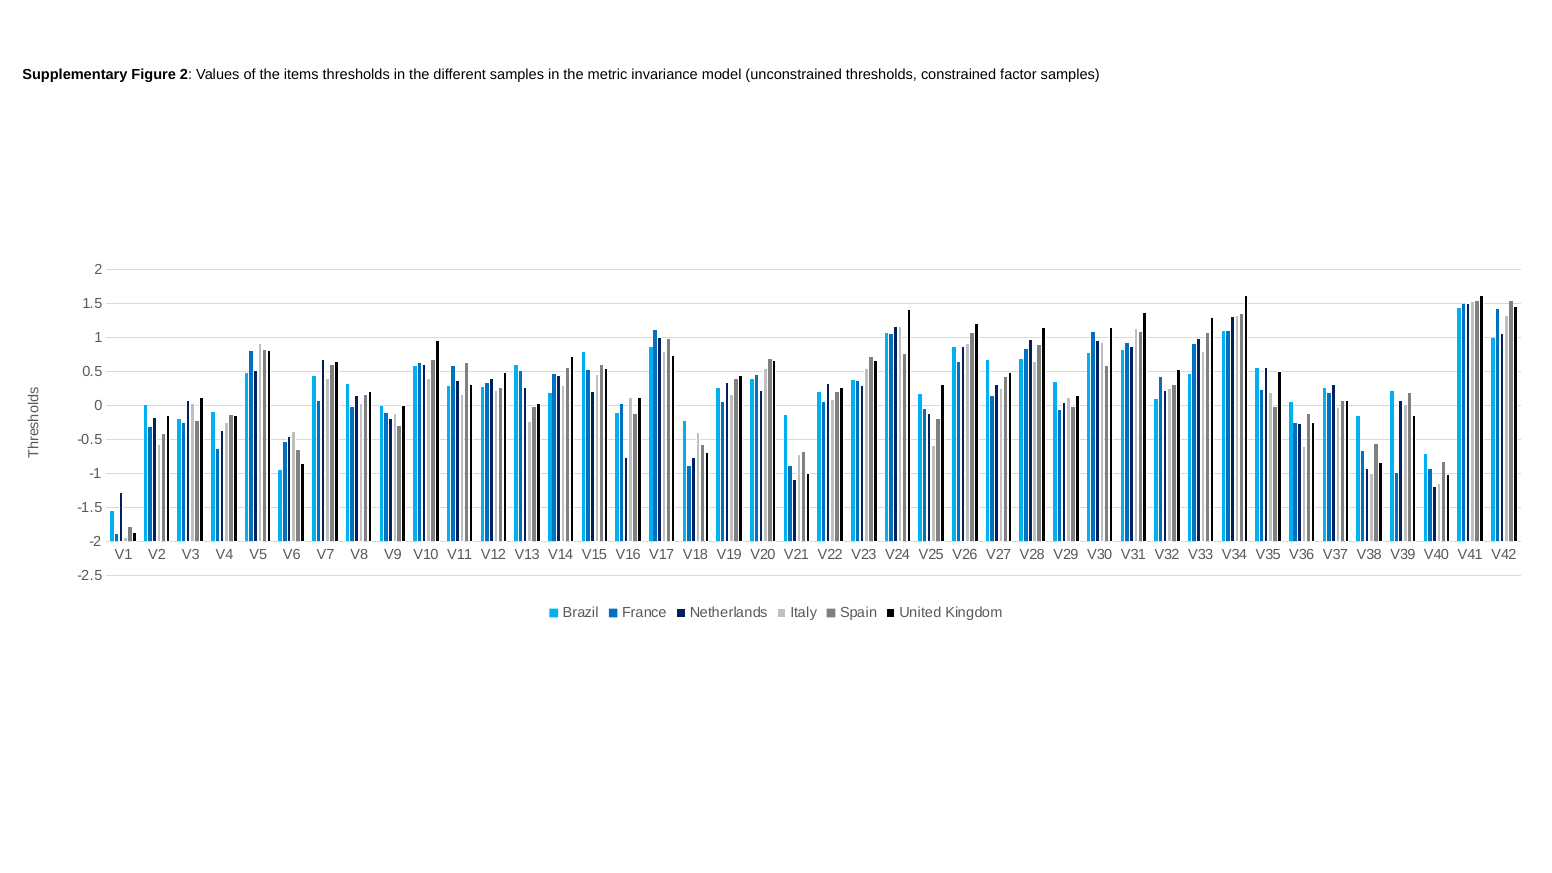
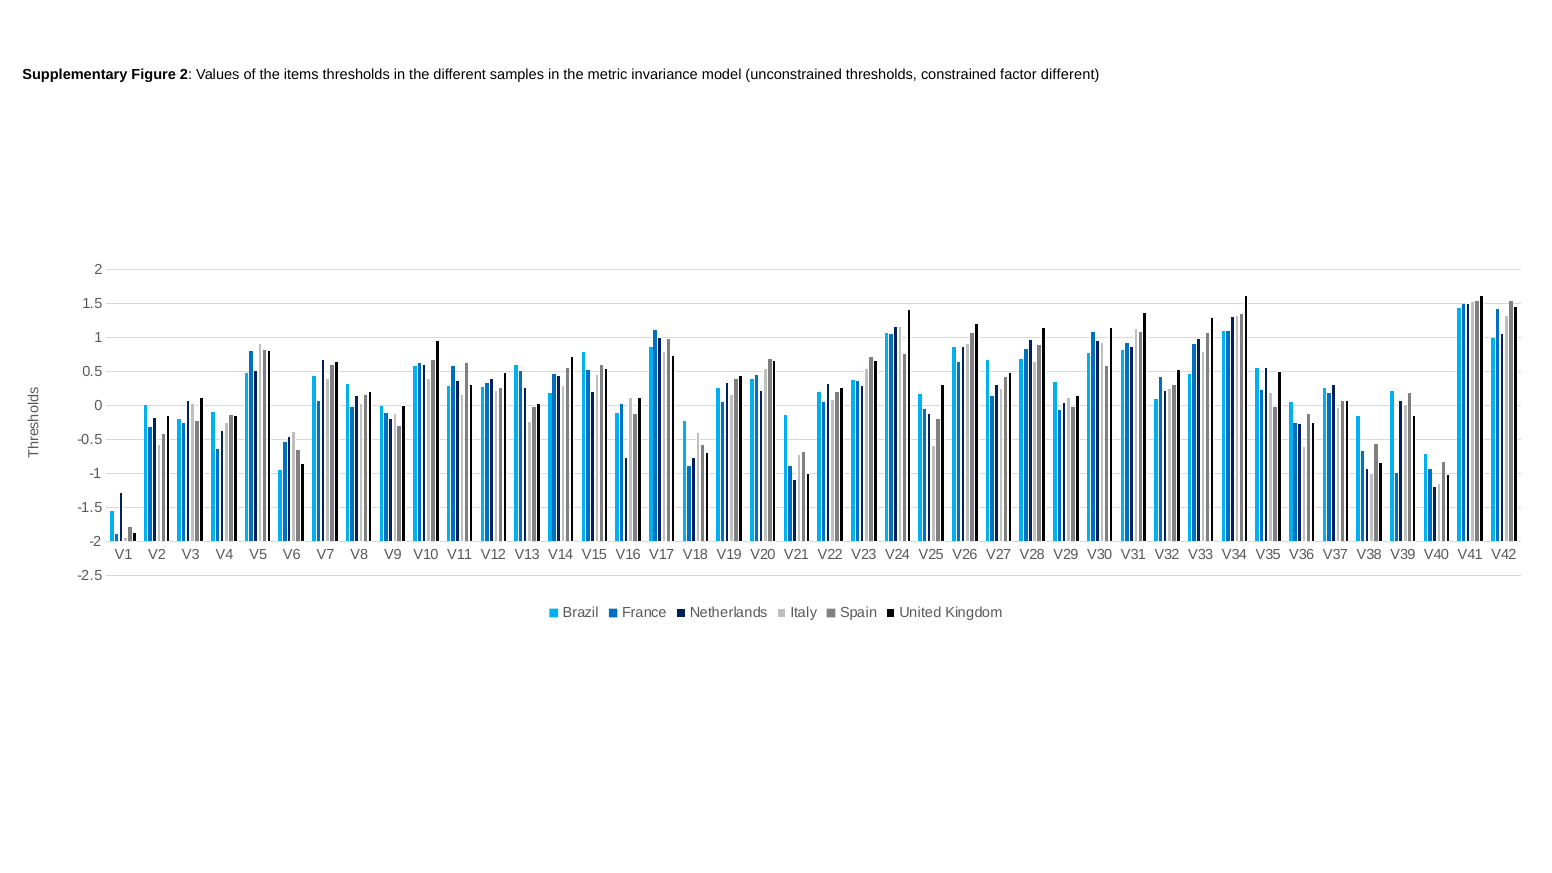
factor samples: samples -> different
